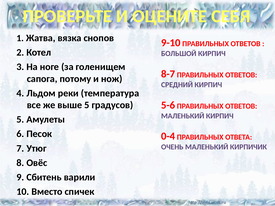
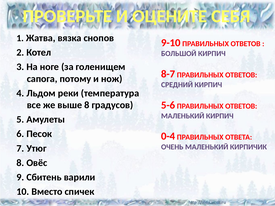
выше 5: 5 -> 8
